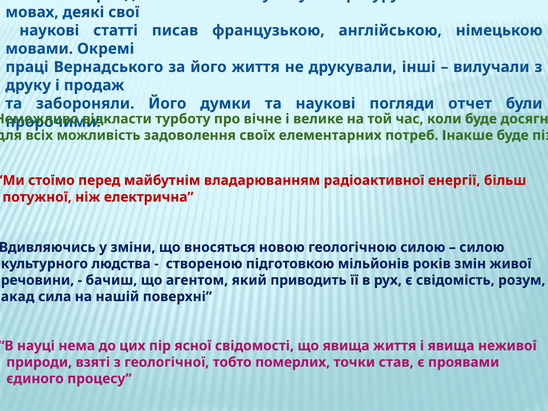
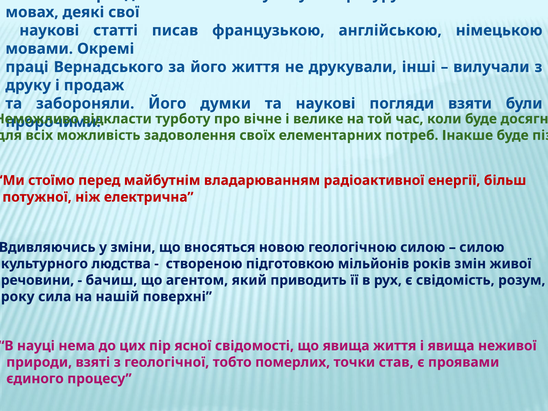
отчет: отчет -> взяти
акад: акад -> року
